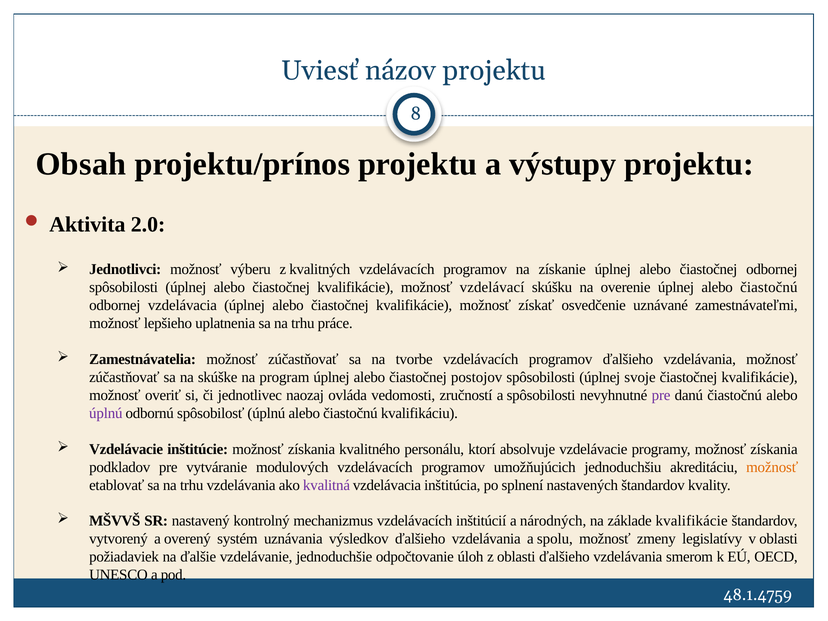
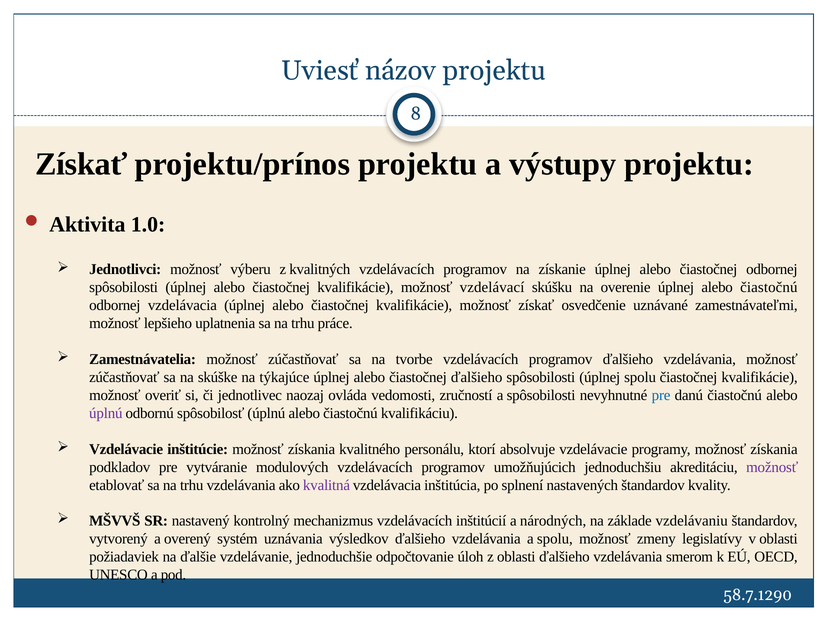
Obsah at (81, 164): Obsah -> Získať
2.0: 2.0 -> 1.0
program: program -> týkajúce
čiastočnej postojov: postojov -> ďalšieho
úplnej svoje: svoje -> spolu
pre at (661, 395) colour: purple -> blue
možnosť at (772, 467) colour: orange -> purple
základe kvalifikácie: kvalifikácie -> vzdelávaniu
48.1.4759: 48.1.4759 -> 58.7.1290
